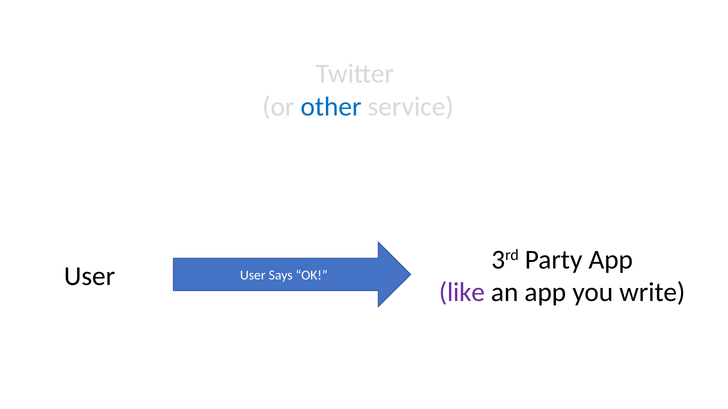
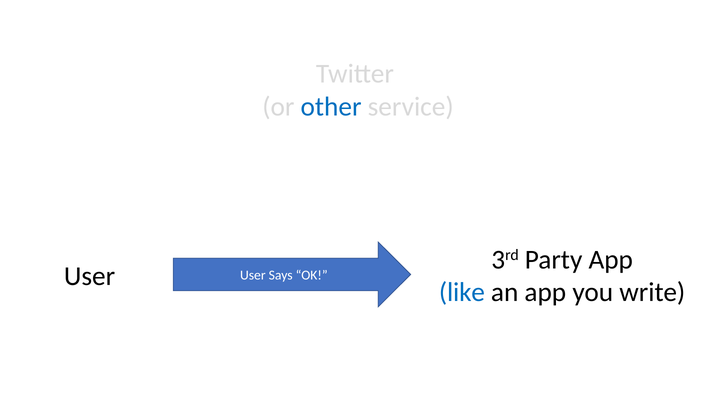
like colour: purple -> blue
